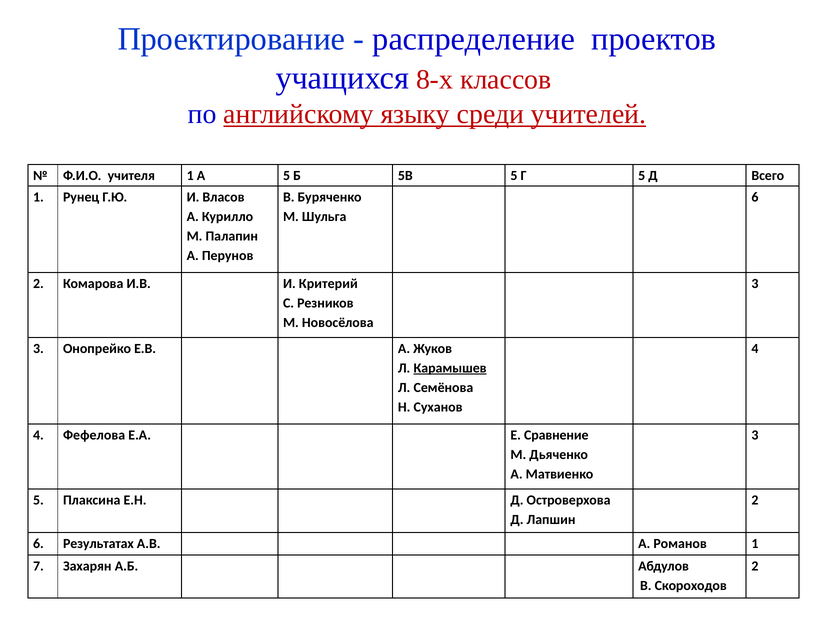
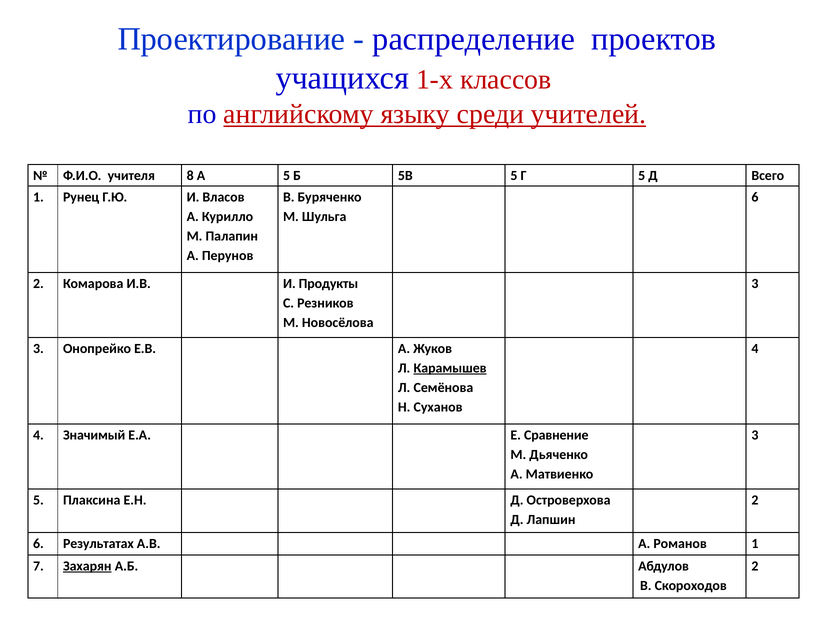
8-х: 8-х -> 1-х
учителя 1: 1 -> 8
Критерий: Критерий -> Продукты
Фефелова: Фефелова -> Значимый
Захарян underline: none -> present
